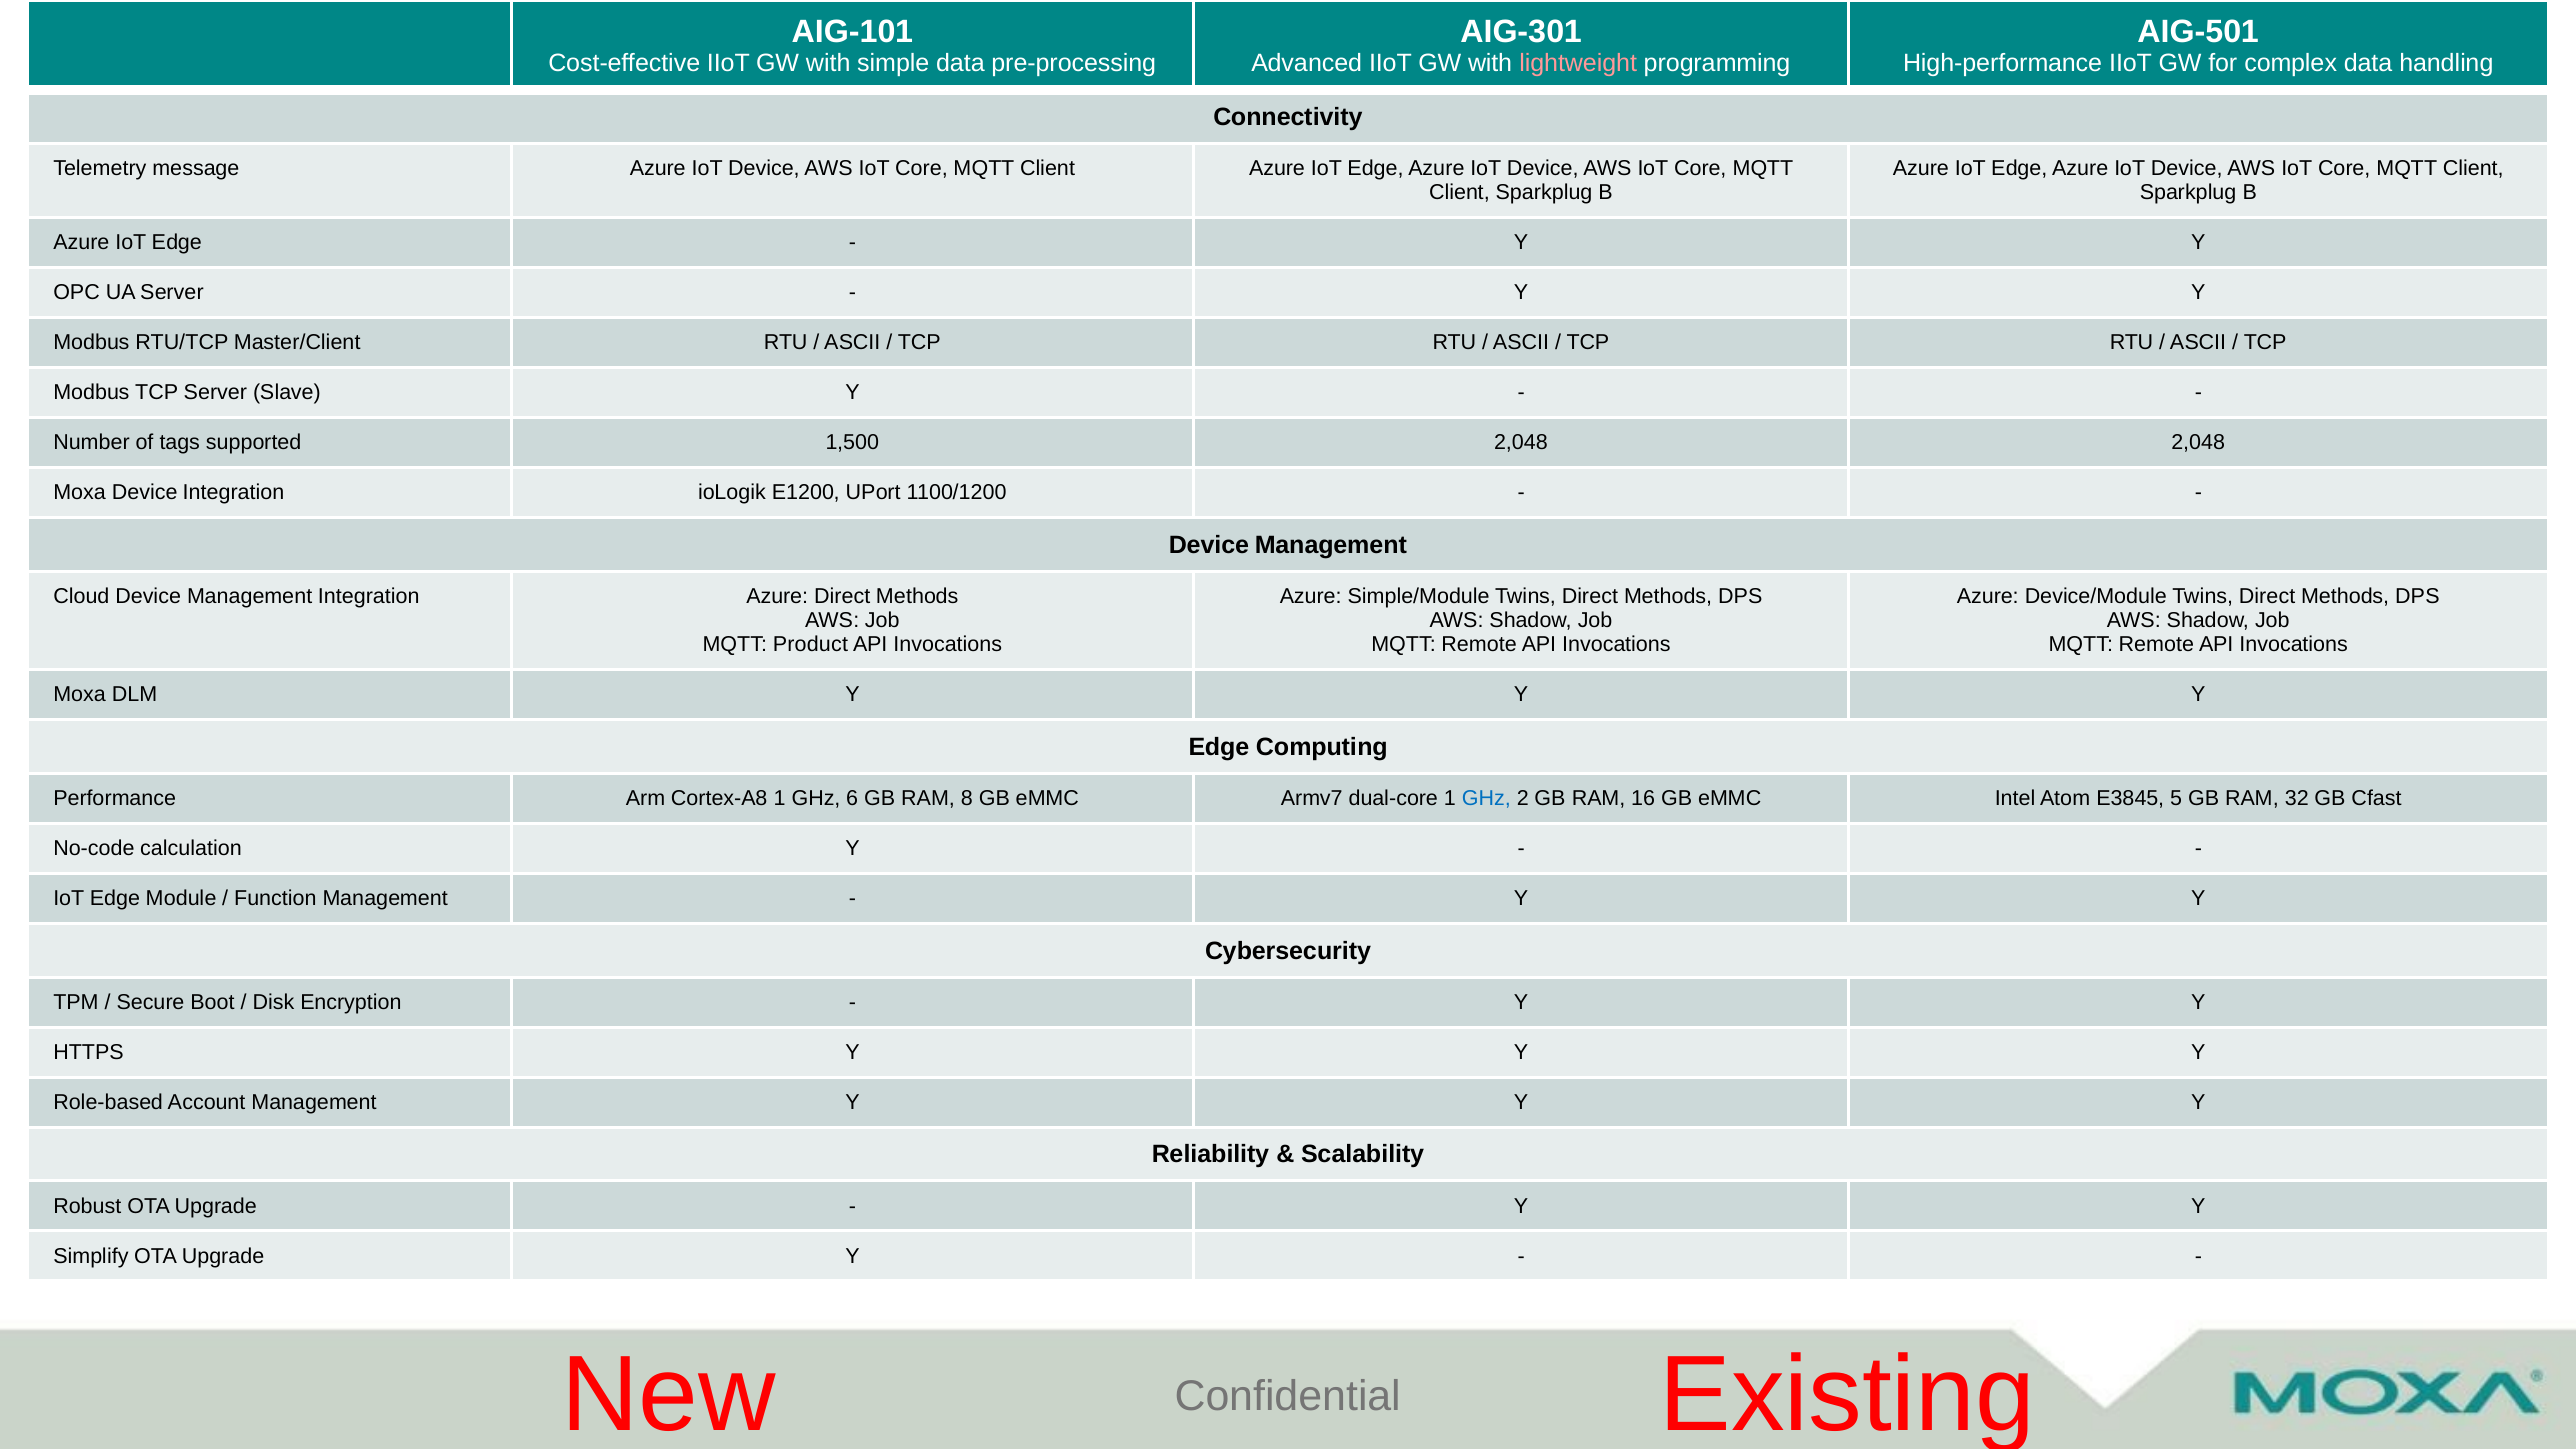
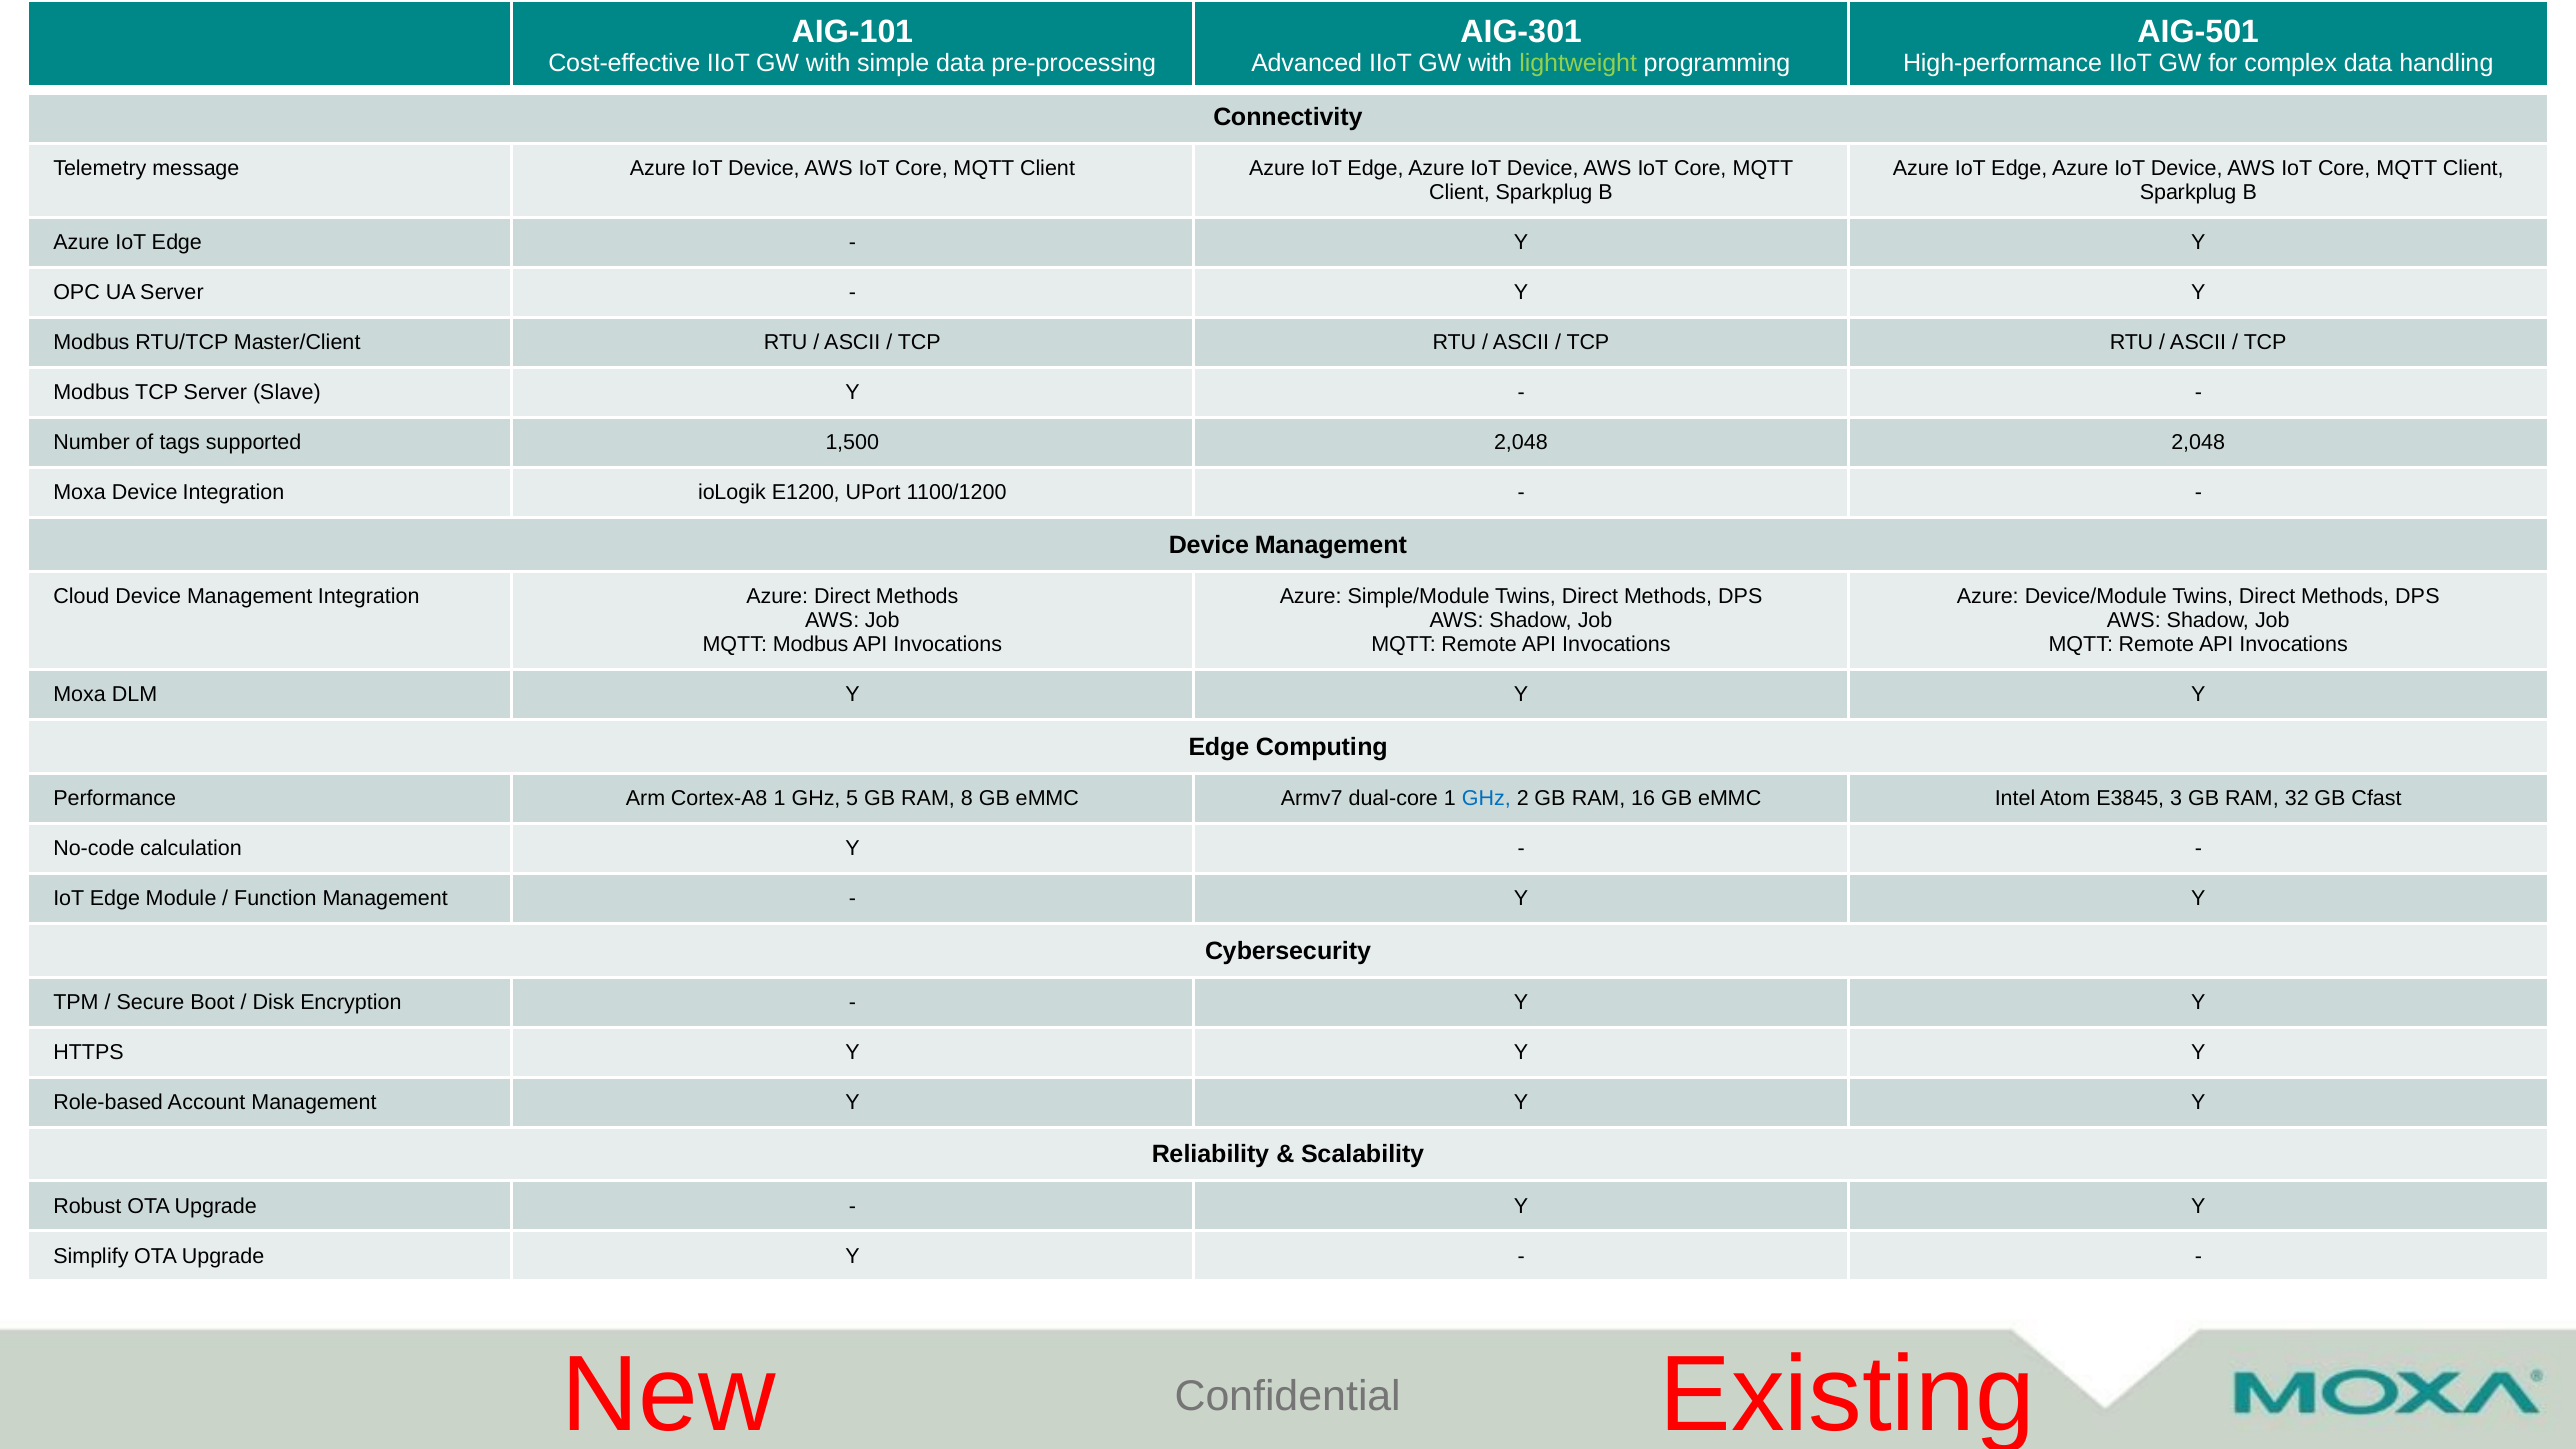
lightweight colour: pink -> light green
MQTT Product: Product -> Modbus
6: 6 -> 5
5: 5 -> 3
